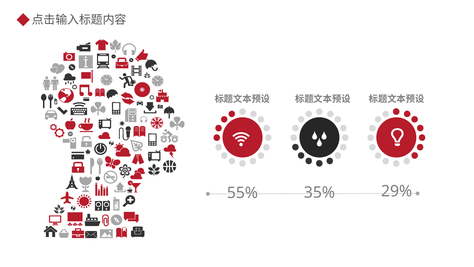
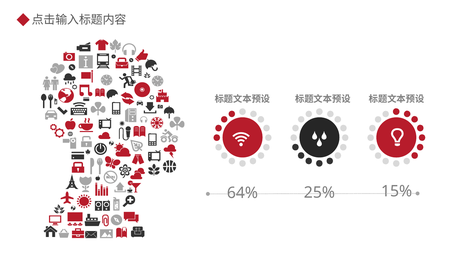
29%: 29% -> 15%
35%: 35% -> 25%
55%: 55% -> 64%
